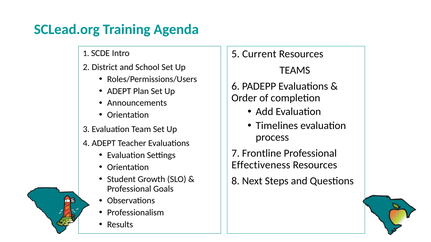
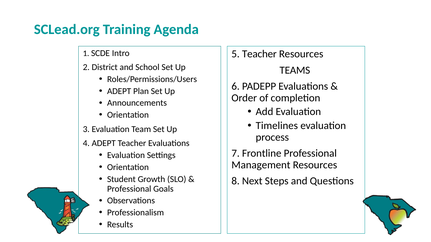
5 Current: Current -> Teacher
Effectiveness: Effectiveness -> Management
